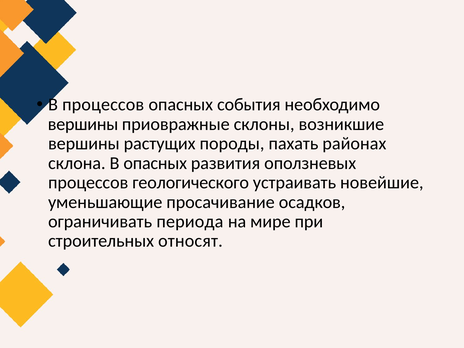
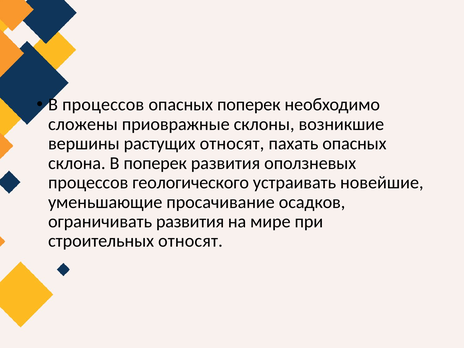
опасных события: события -> поперек
вершины at (83, 124): вершины -> сложены
растущих породы: породы -> относят
пахать районах: районах -> опасных
В опасных: опасных -> поперек
ограничивать периода: периода -> развития
